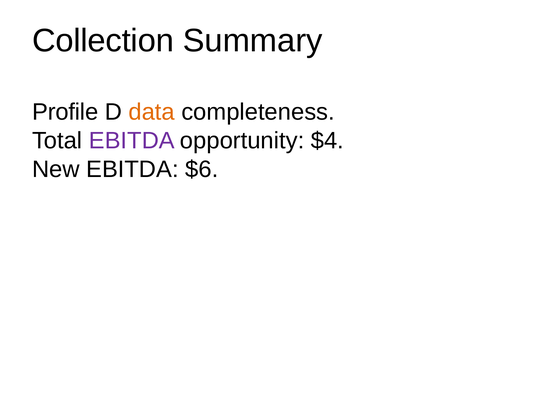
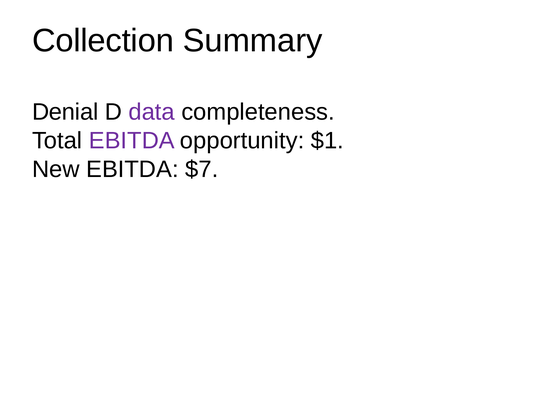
Profile: Profile -> Denial
data colour: orange -> purple
$4: $4 -> $1
$6: $6 -> $7
